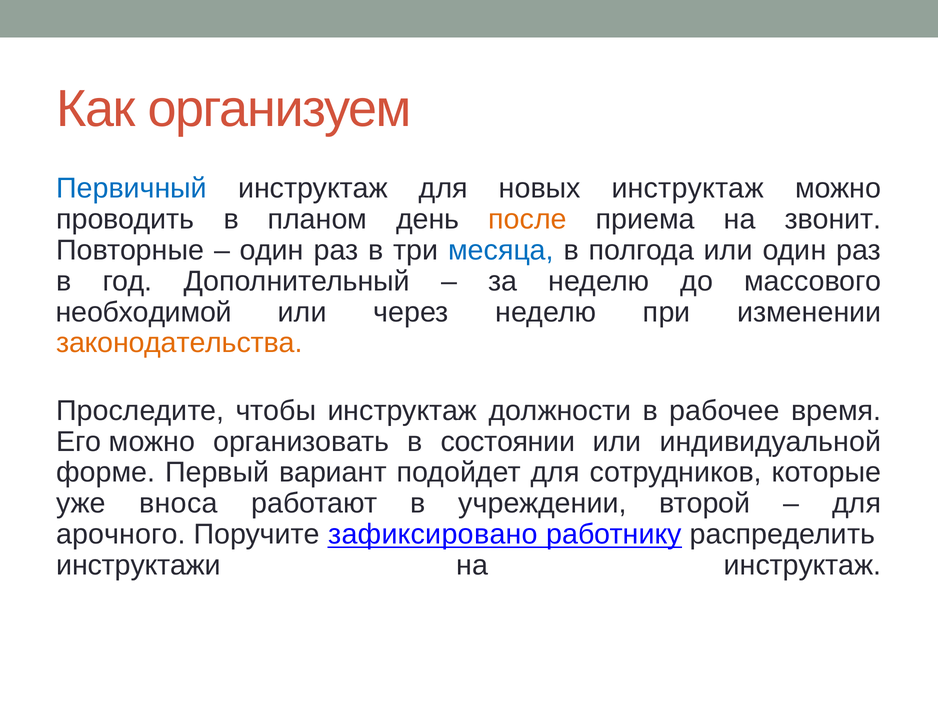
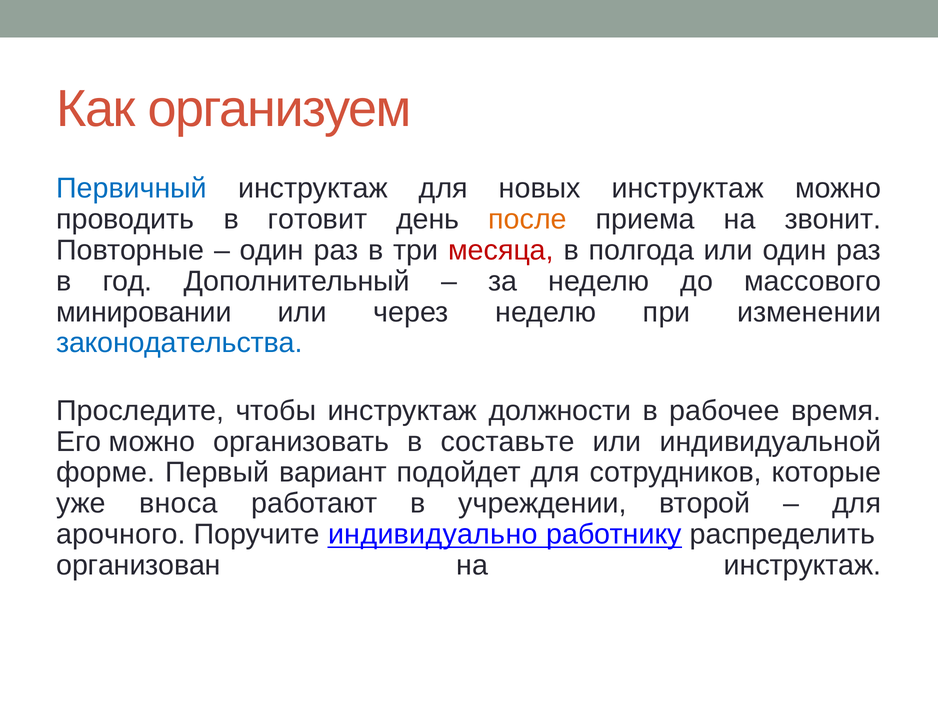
планом: планом -> готовит
месяца colour: blue -> red
необходимой: необходимой -> минировании
законодательства colour: orange -> blue
состоянии: состоянии -> составьте
зафиксировано: зафиксировано -> индивидуально
инструктажи: инструктажи -> организован
